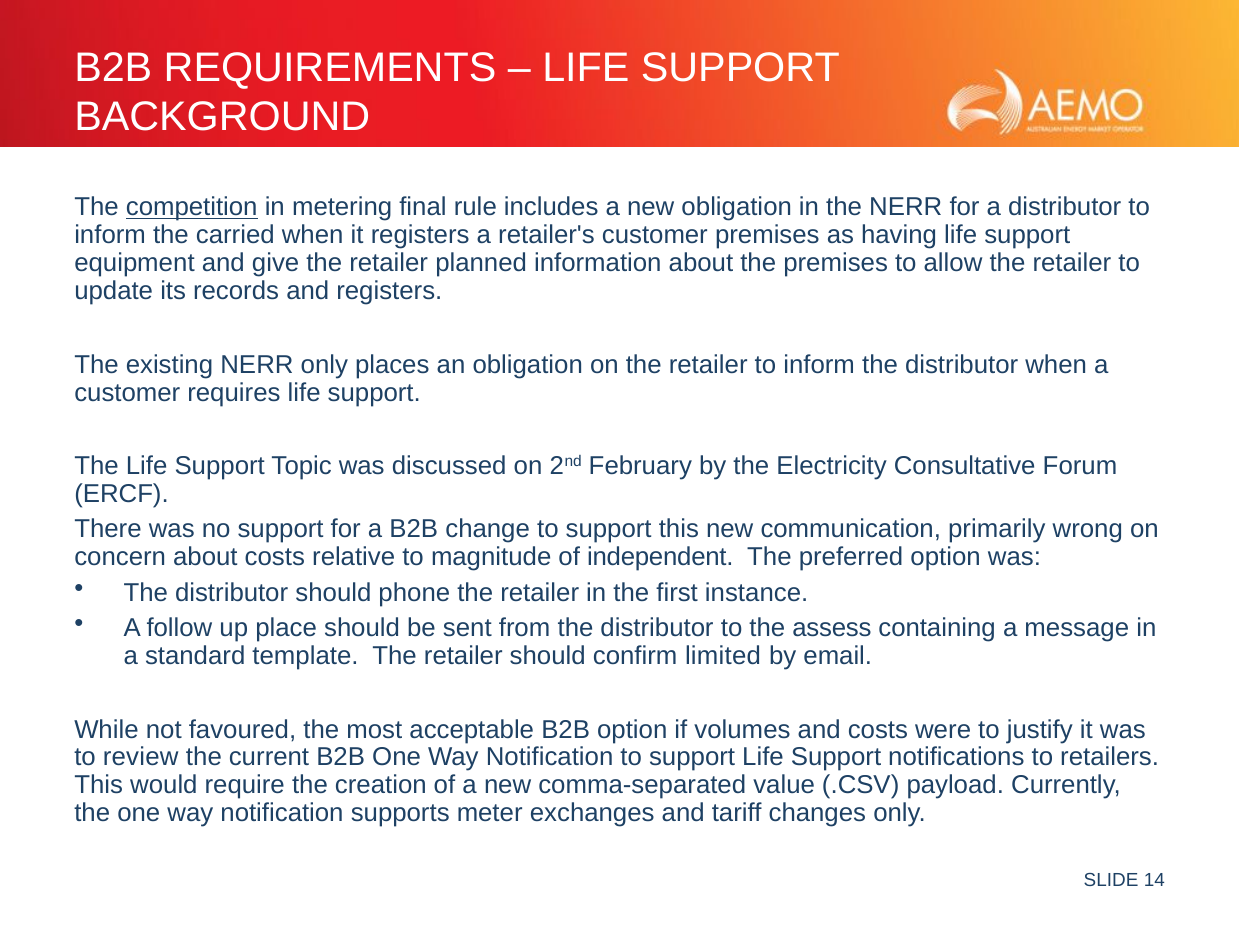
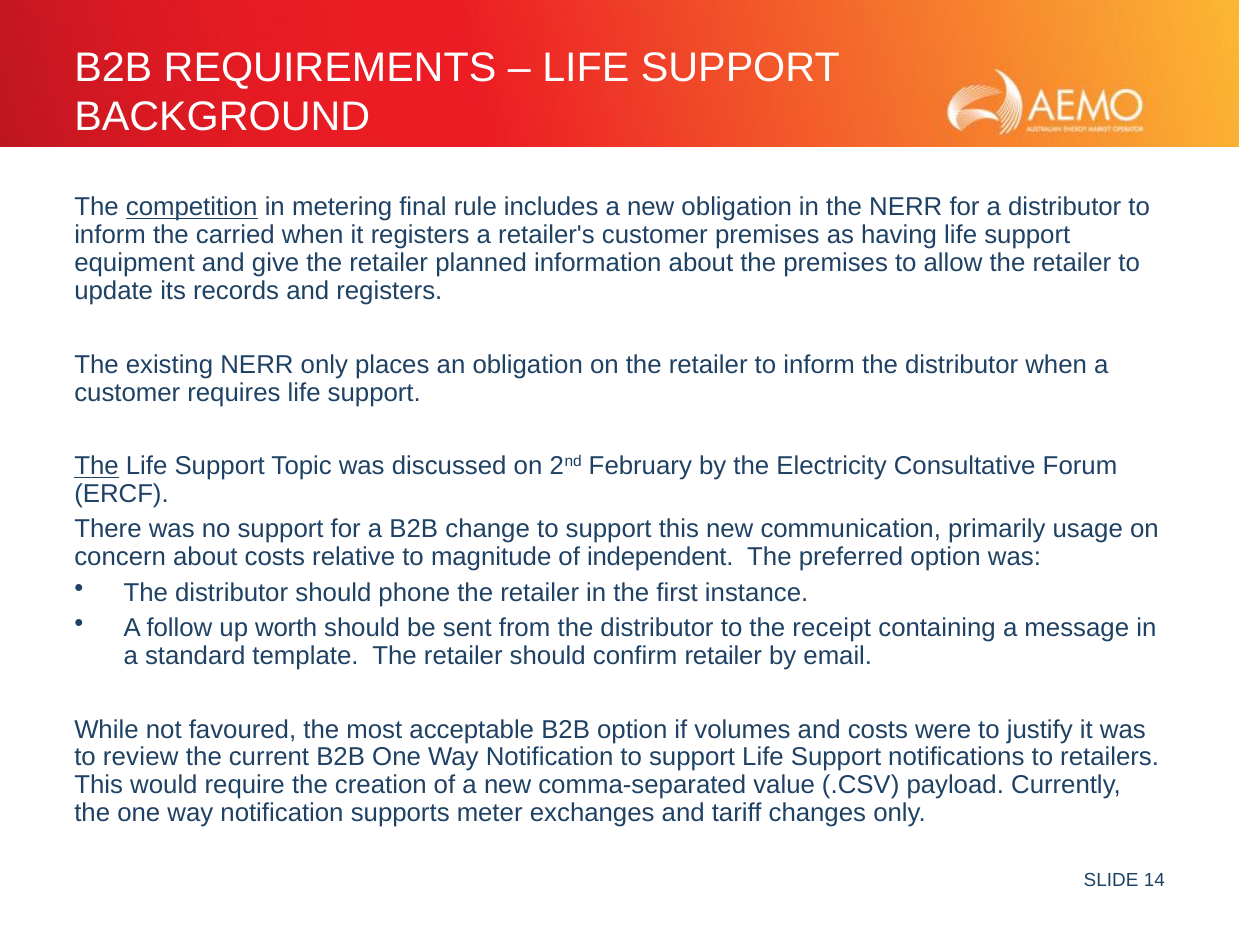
The at (97, 466) underline: none -> present
wrong: wrong -> usage
place: place -> worth
assess: assess -> receipt
confirm limited: limited -> retailer
